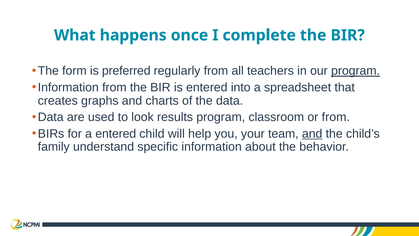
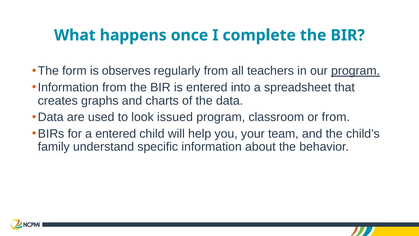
preferred: preferred -> observes
results: results -> issued
and at (312, 133) underline: present -> none
